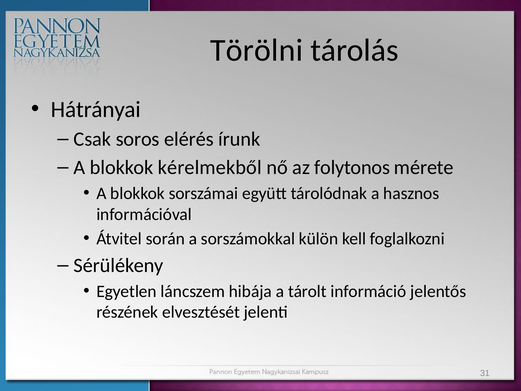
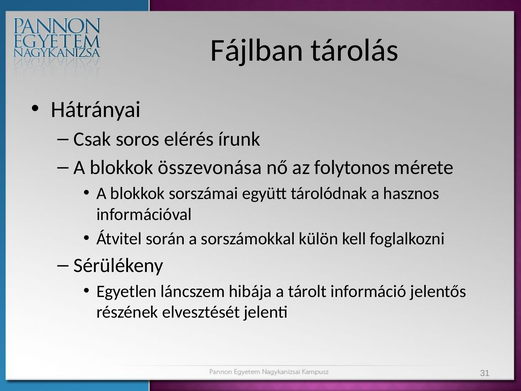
Törölni: Törölni -> Fájlban
kérelmekből: kérelmekből -> összevonása
